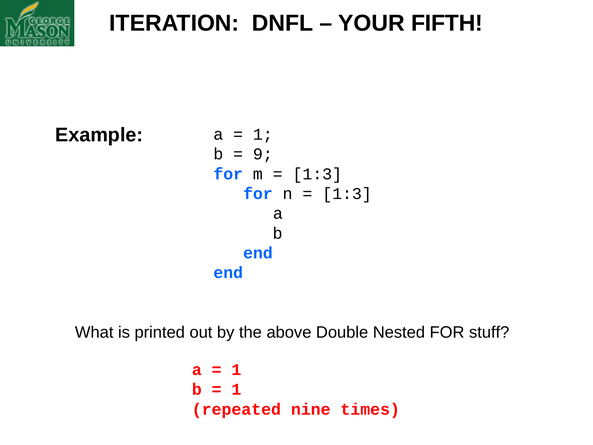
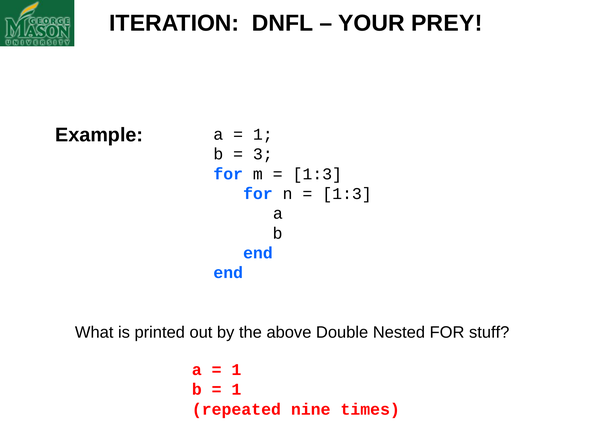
FIFTH: FIFTH -> PREY
9: 9 -> 3
